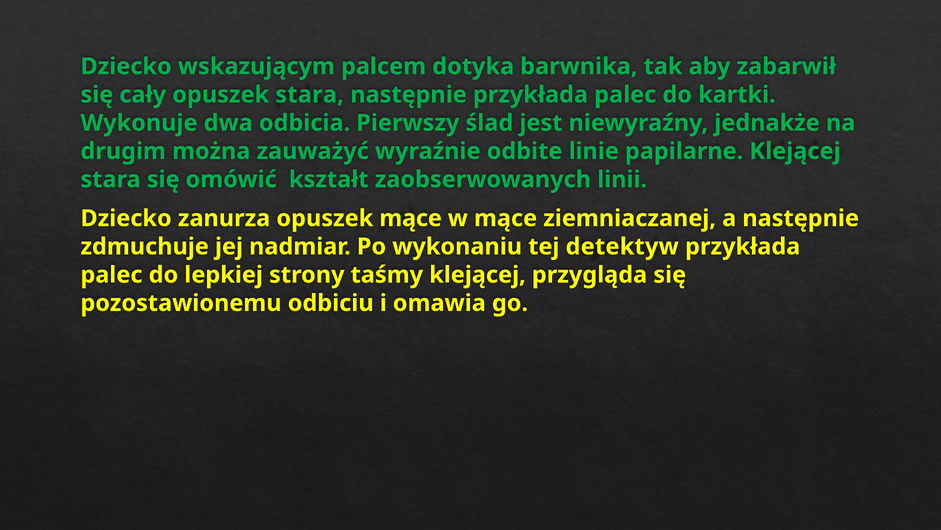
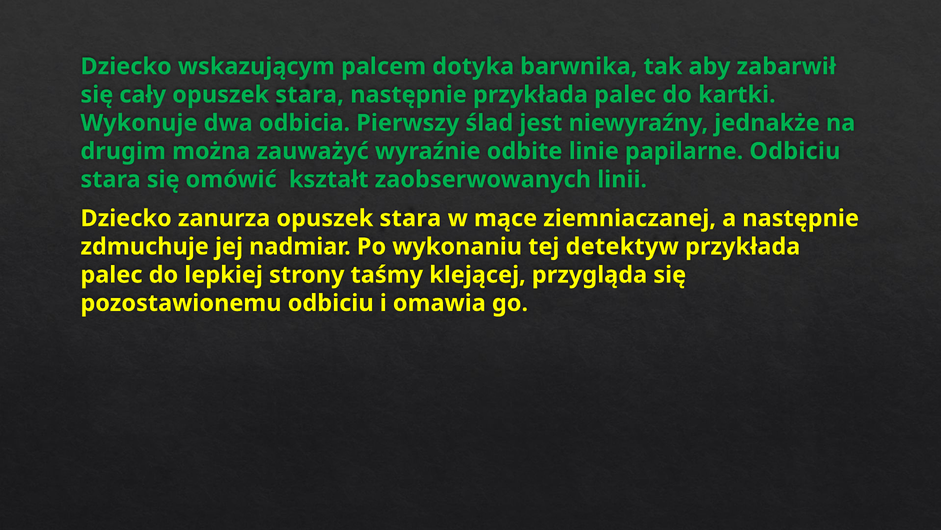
papilarne Klejącej: Klejącej -> Odbiciu
zanurza opuszek mące: mące -> stara
